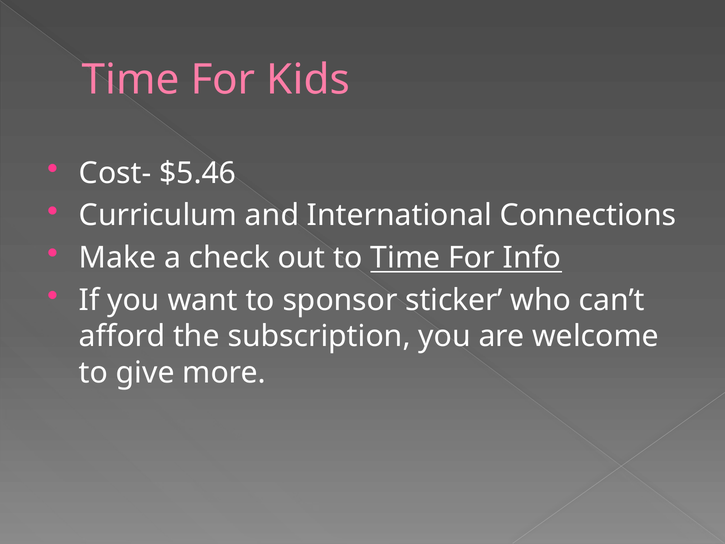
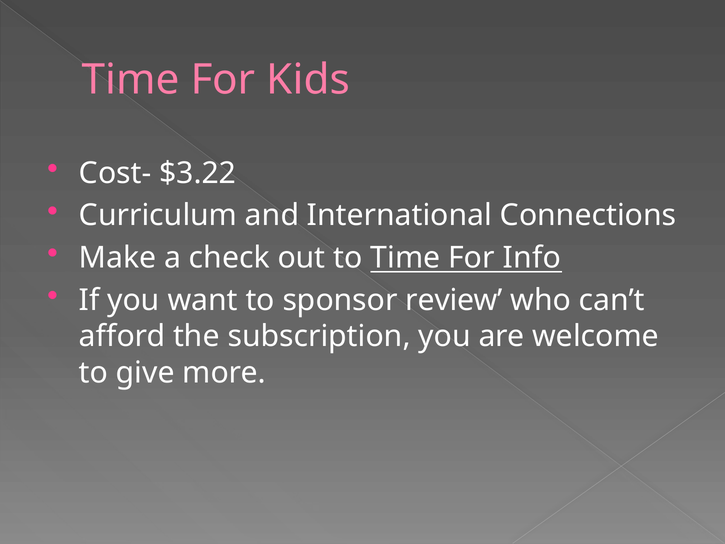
$5.46: $5.46 -> $3.22
sticker: sticker -> review
